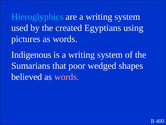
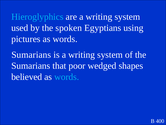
created: created -> spoken
Indigenous at (31, 54): Indigenous -> Sumarians
words at (67, 77) colour: pink -> light blue
